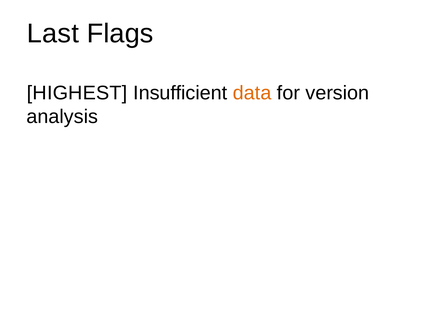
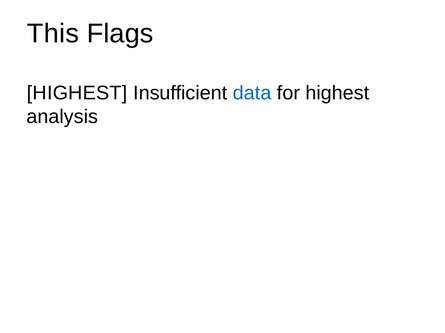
Last: Last -> This
data colour: orange -> blue
for version: version -> highest
